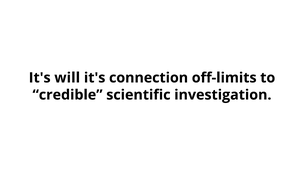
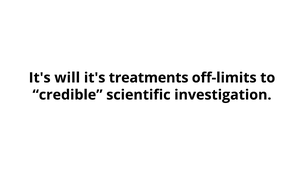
connection: connection -> treatments
